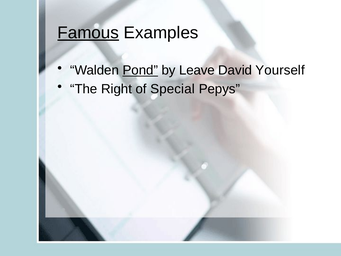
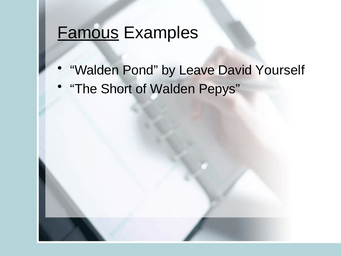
Pond underline: present -> none
Right: Right -> Short
of Special: Special -> Walden
